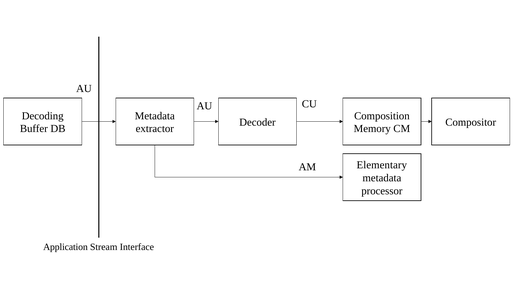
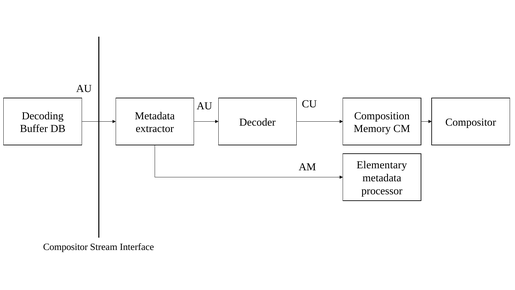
Application at (65, 247): Application -> Compositor
